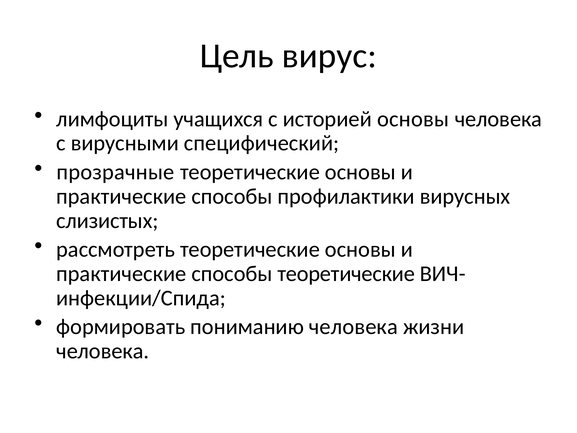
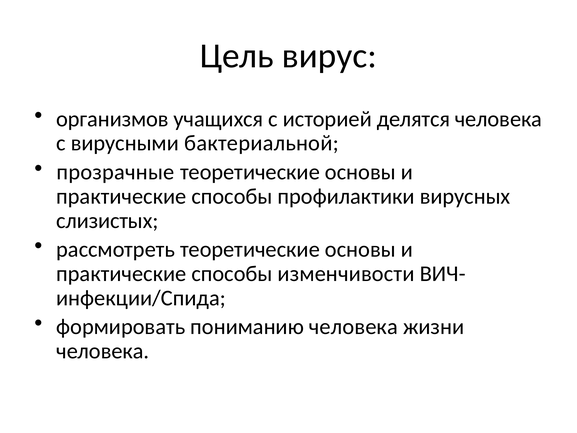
лимфоциты: лимфоциты -> организмов
историей основы: основы -> делятся
специфический: специфический -> бактериальной
способы теоретические: теоретические -> изменчивости
